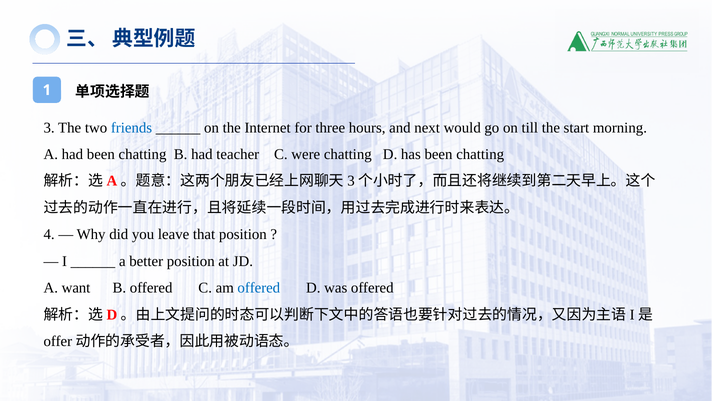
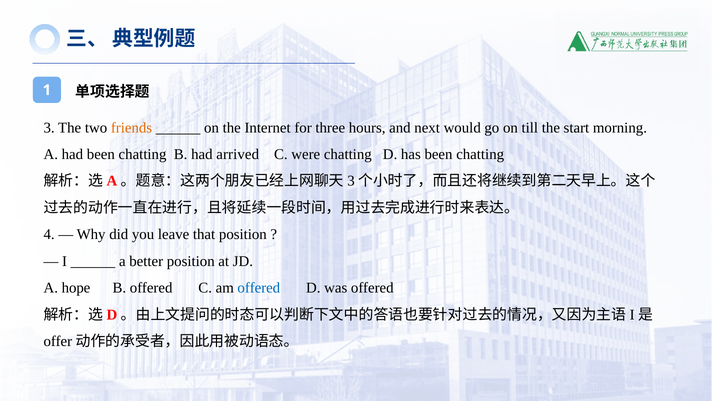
friends colour: blue -> orange
teacher: teacher -> arrived
want: want -> hope
